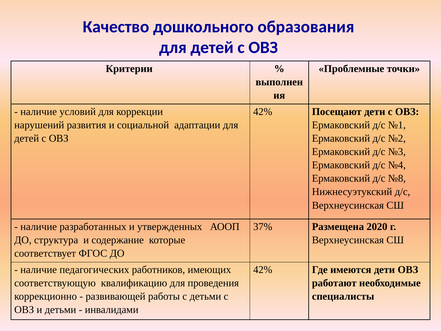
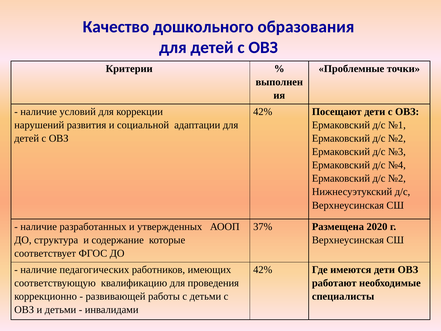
№8 at (397, 178): №8 -> №2
